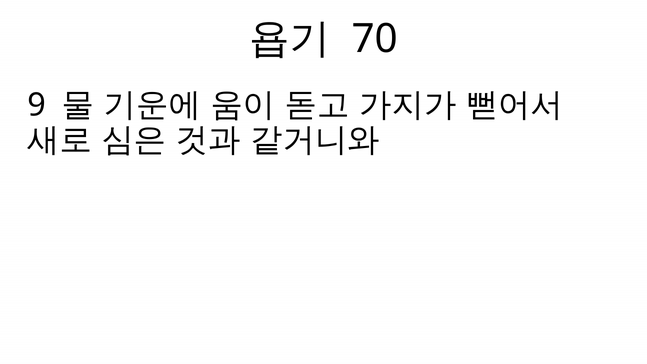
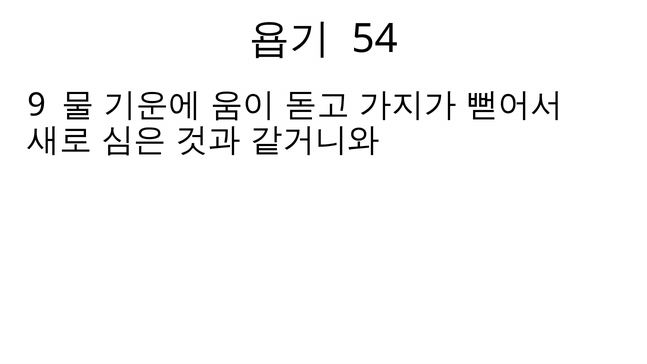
70: 70 -> 54
